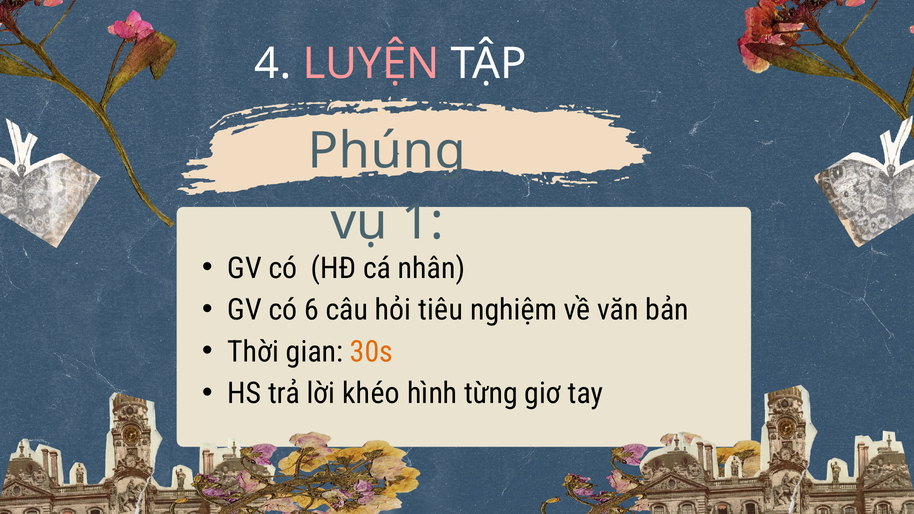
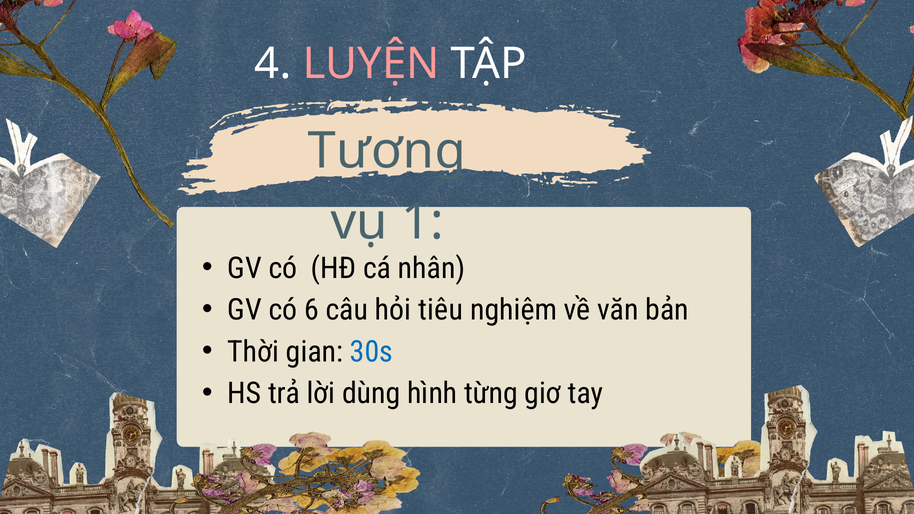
Phúng: Phúng -> Tương
30s colour: orange -> blue
khéo: khéo -> dùng
